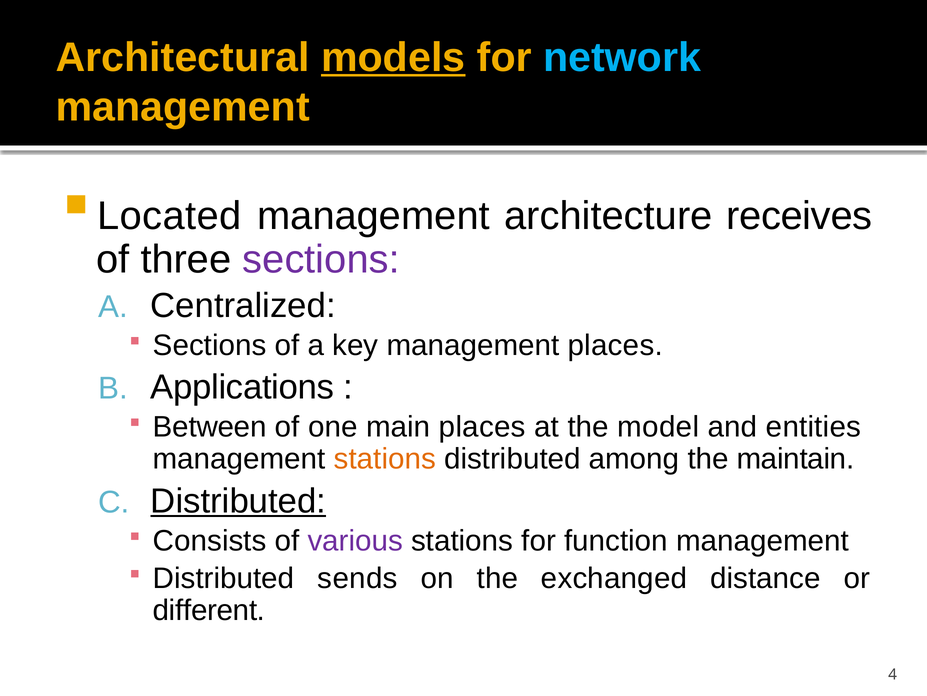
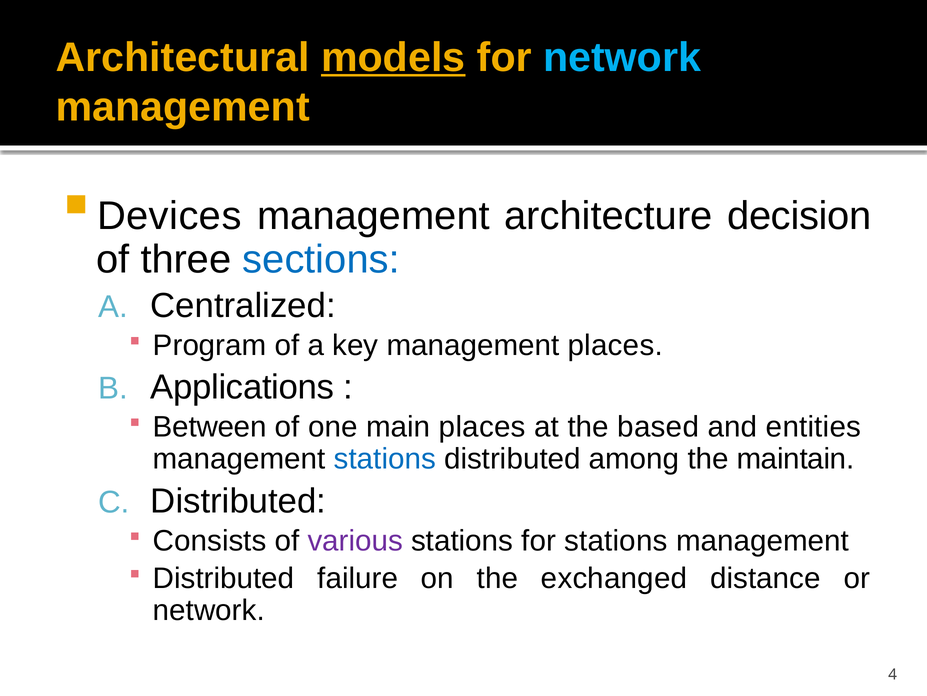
Located: Located -> Devices
receives: receives -> decision
sections at (321, 259) colour: purple -> blue
Sections at (210, 345): Sections -> Program
model: model -> based
stations at (385, 459) colour: orange -> blue
Distributed at (238, 500) underline: present -> none
for function: function -> stations
sends: sends -> failure
different at (209, 610): different -> network
